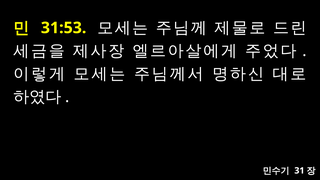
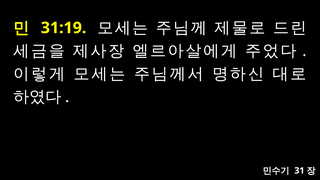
31:53: 31:53 -> 31:19
